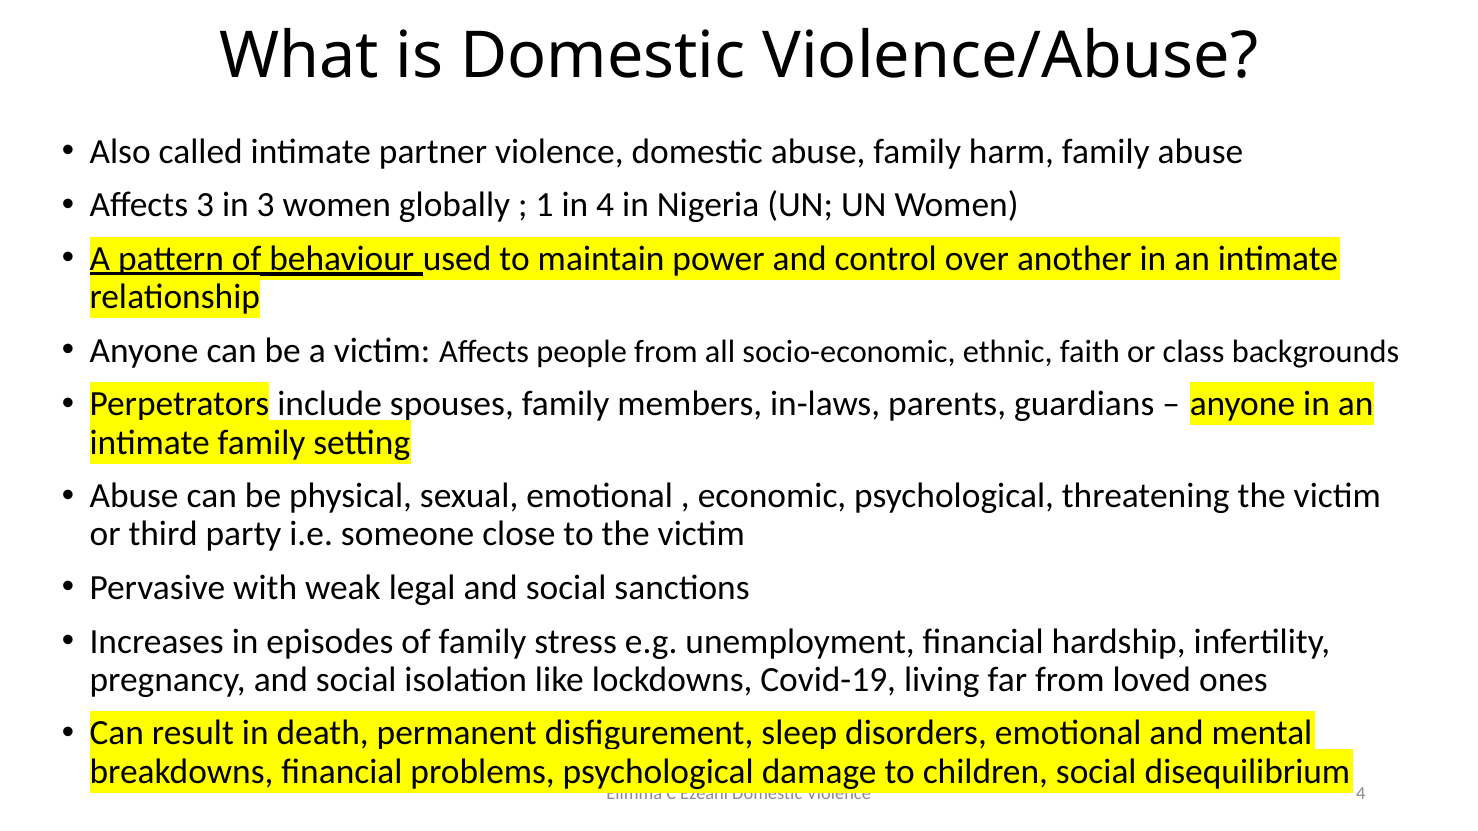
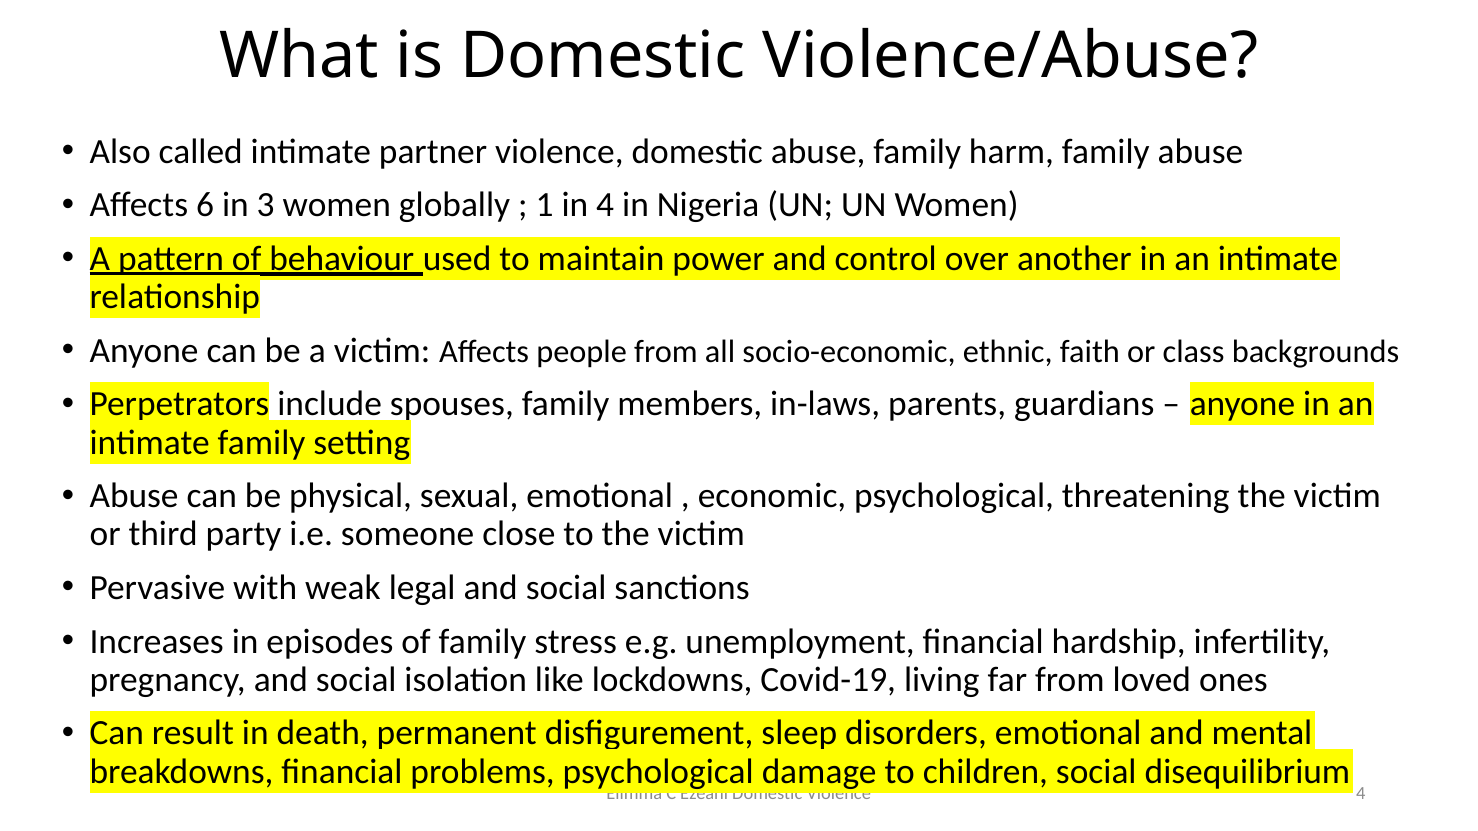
Affects 3: 3 -> 6
